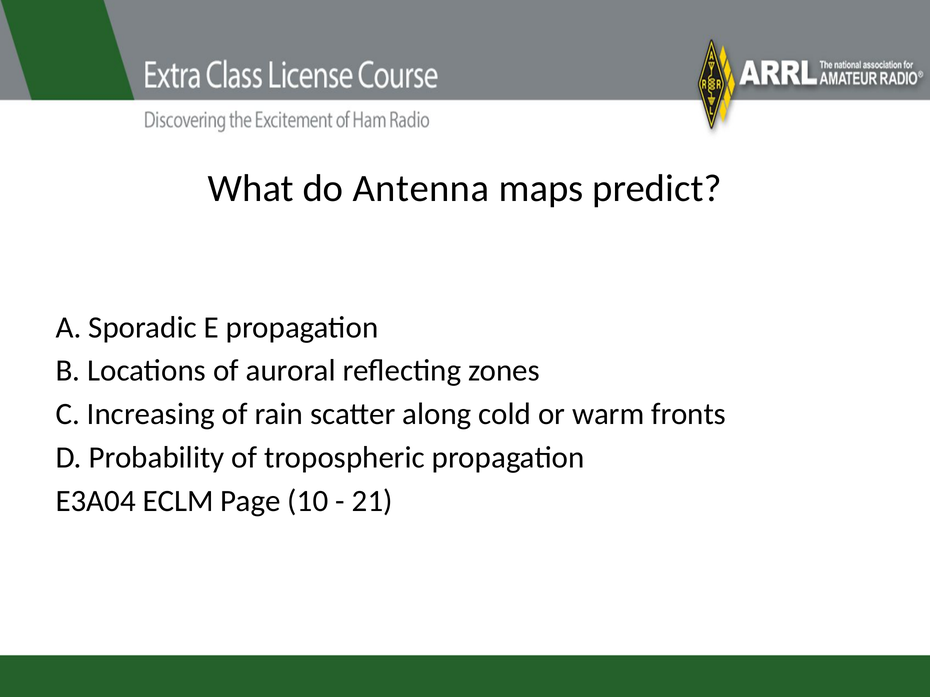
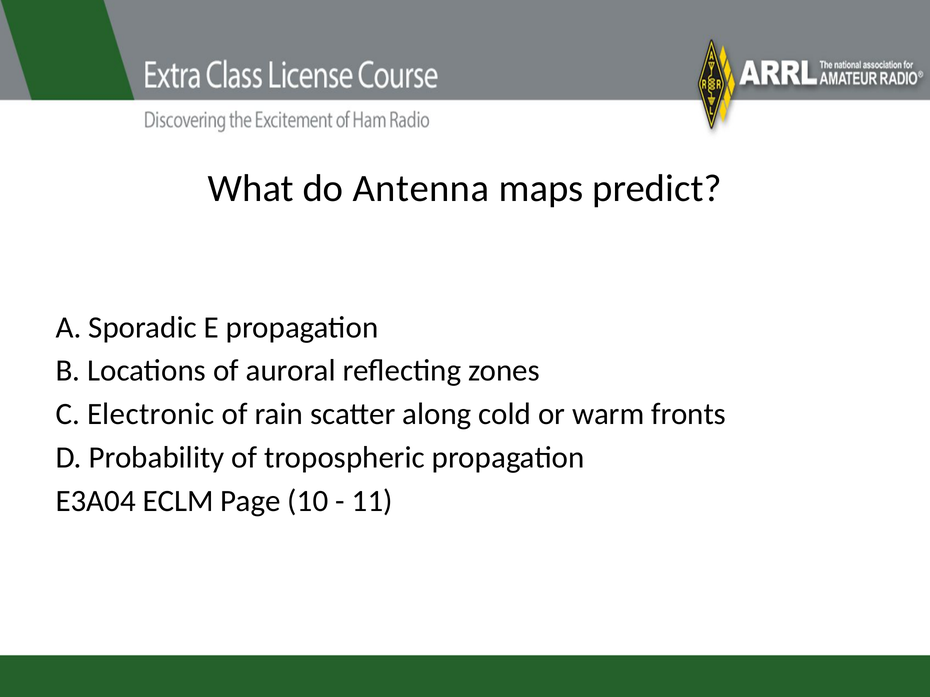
Increasing: Increasing -> Electronic
21: 21 -> 11
